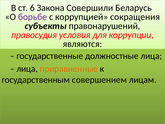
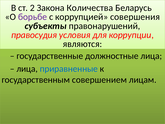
6: 6 -> 2
Совершили: Совершили -> Количества
сокращения: сокращения -> совершения
приравненные colour: orange -> blue
